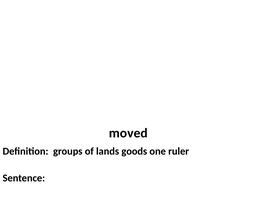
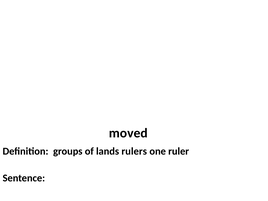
goods: goods -> rulers
